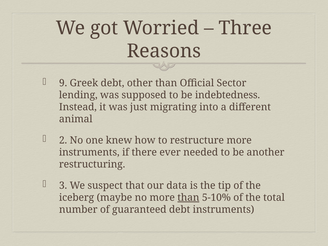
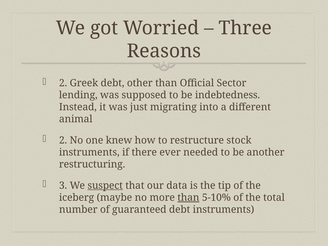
9 at (63, 83): 9 -> 2
restructure more: more -> stock
suspect underline: none -> present
